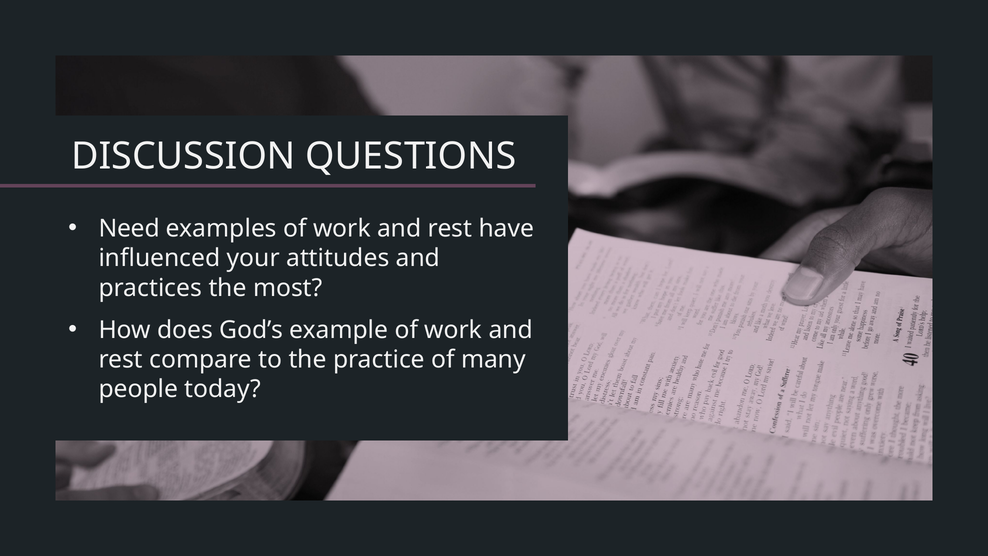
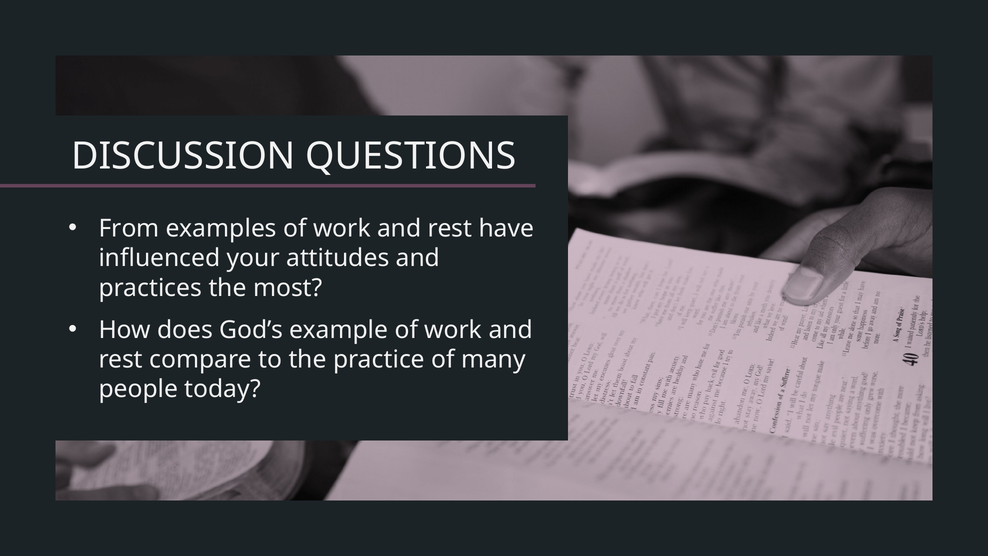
Need: Need -> From
